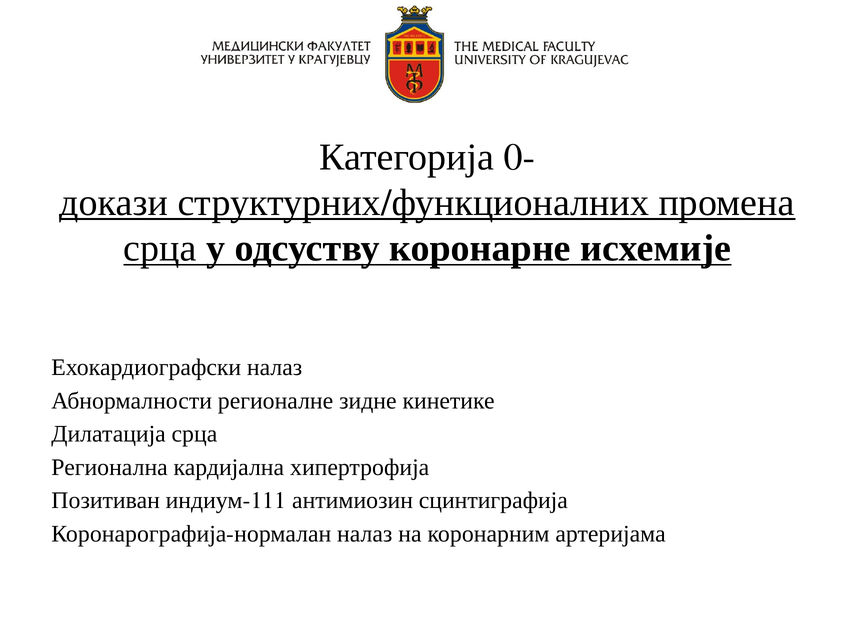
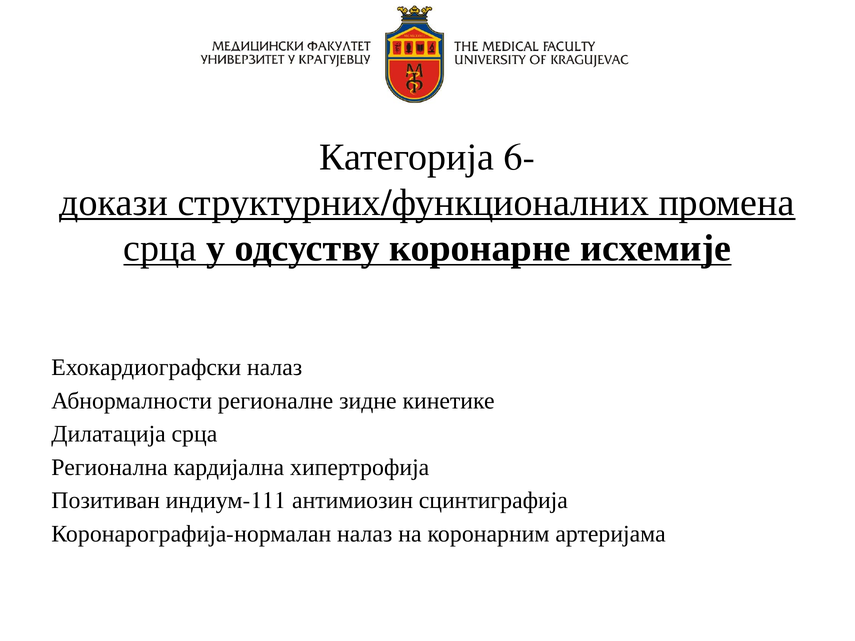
0-: 0- -> 6-
